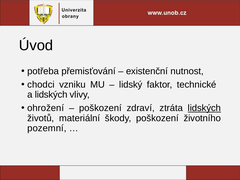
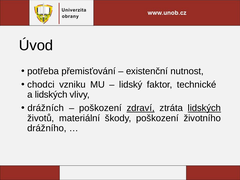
ohrožení: ohrožení -> drážních
zdraví underline: none -> present
pozemní: pozemní -> drážního
